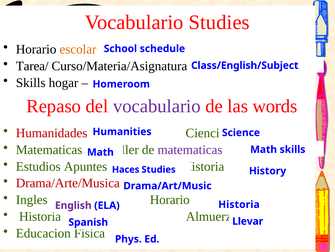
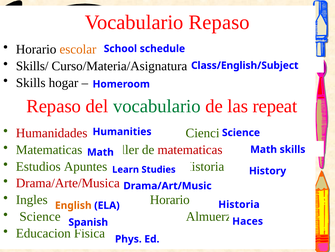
Vocabulario Studies: Studies -> Repaso
Tarea/: Tarea/ -> Skills/
vocabulario at (157, 106) colour: purple -> green
words: words -> repeat
matematicas at (190, 149) colour: purple -> red
Haces: Haces -> Learn
English colour: purple -> orange
Historia at (40, 216): Historia -> Science
Llevar: Llevar -> Haces
